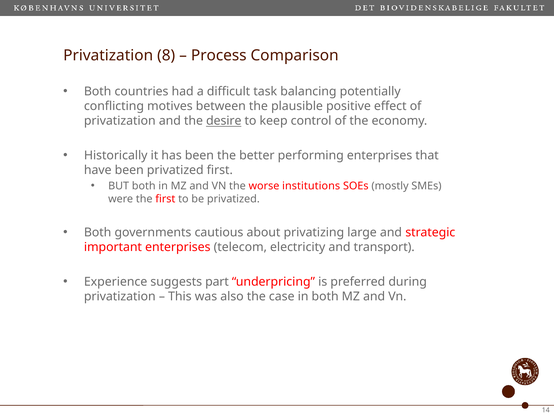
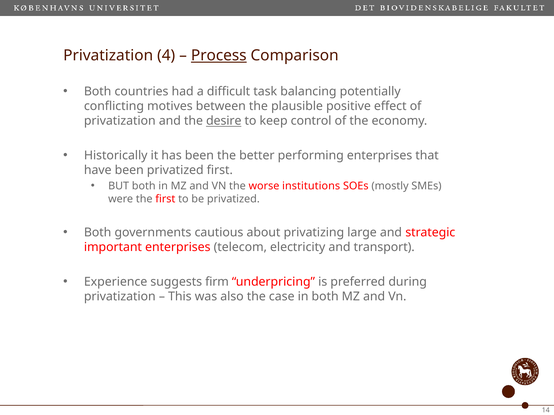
8: 8 -> 4
Process underline: none -> present
part: part -> firm
